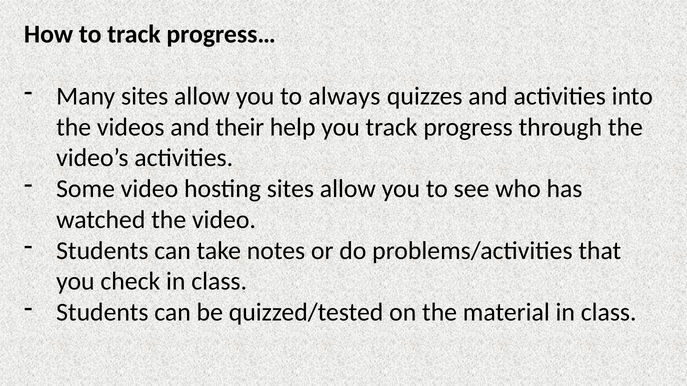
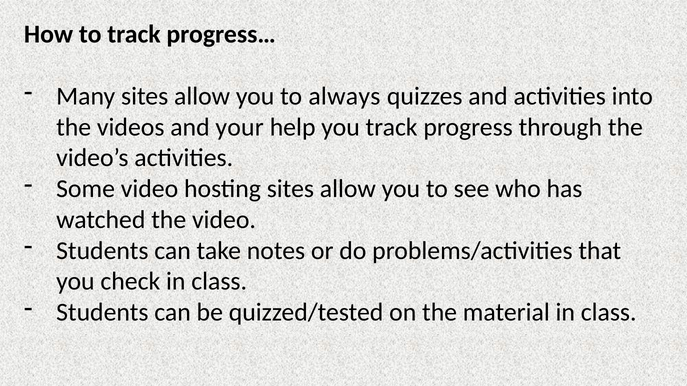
their: their -> your
